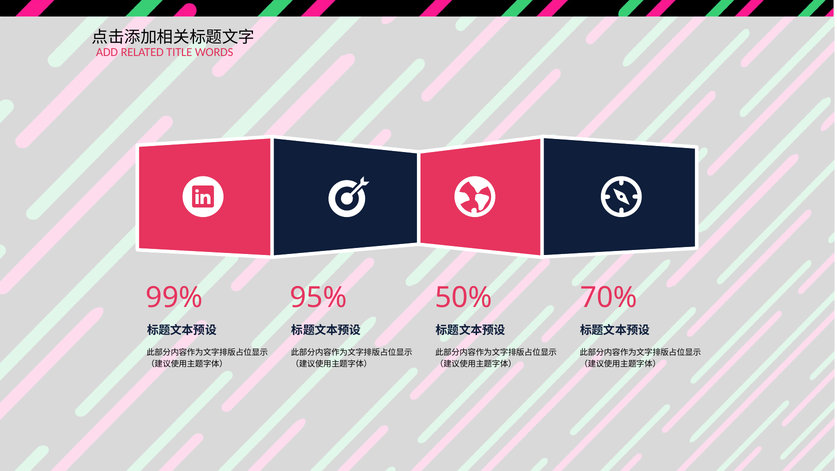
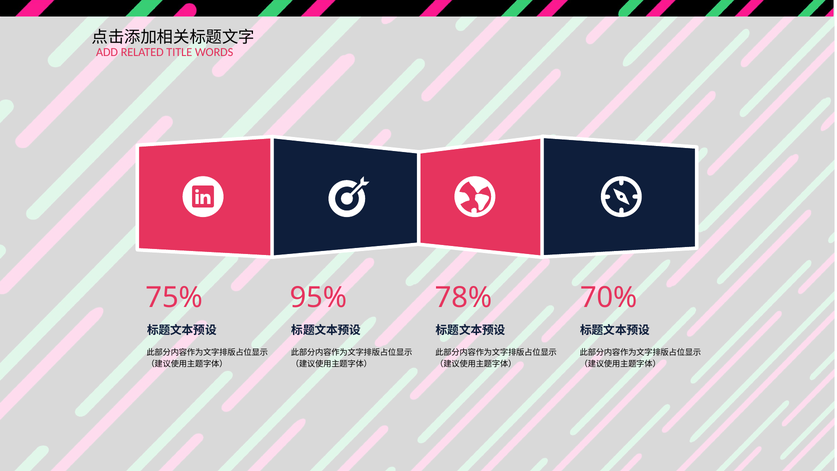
99%: 99% -> 75%
50%: 50% -> 78%
